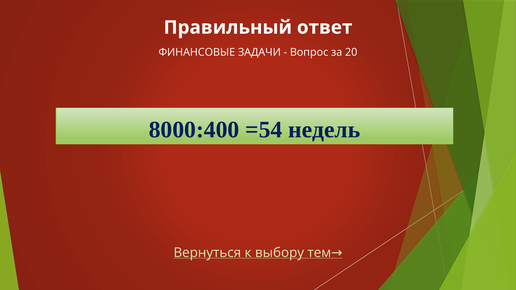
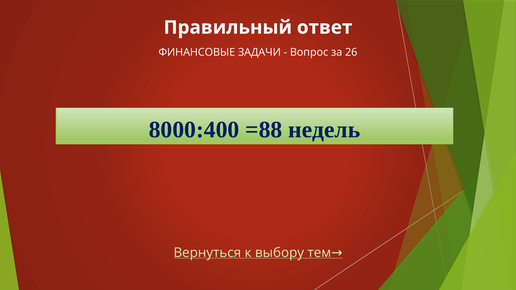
20: 20 -> 26
=54: =54 -> =88
